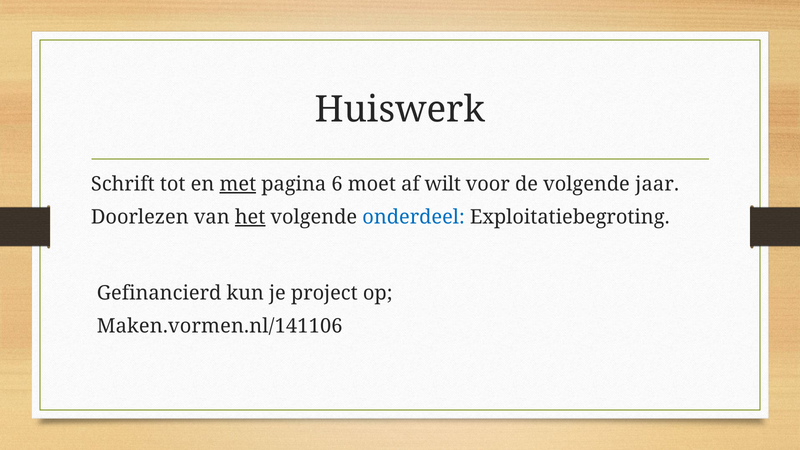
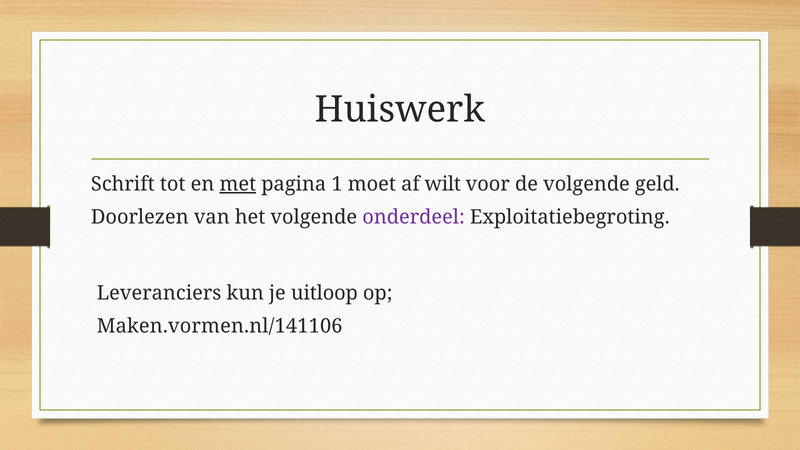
6: 6 -> 1
jaar: jaar -> geld
het underline: present -> none
onderdeel colour: blue -> purple
Gefinancierd: Gefinancierd -> Leveranciers
project: project -> uitloop
